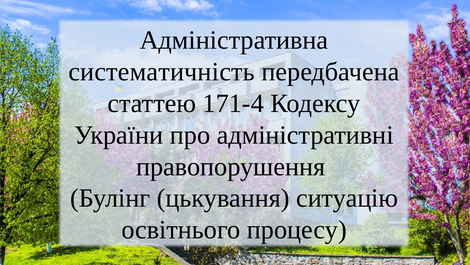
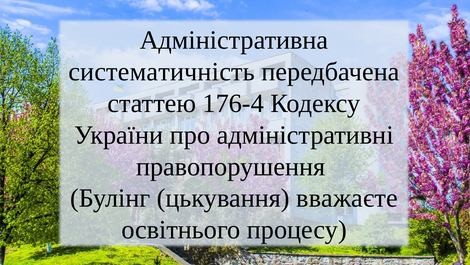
171-4: 171-4 -> 176-4
ситуацію: ситуацію -> вважаєте
